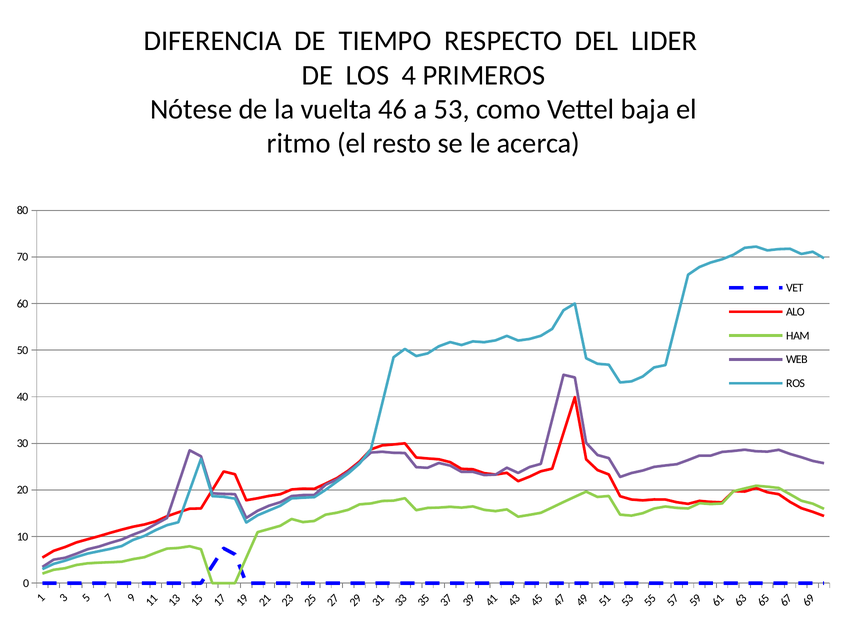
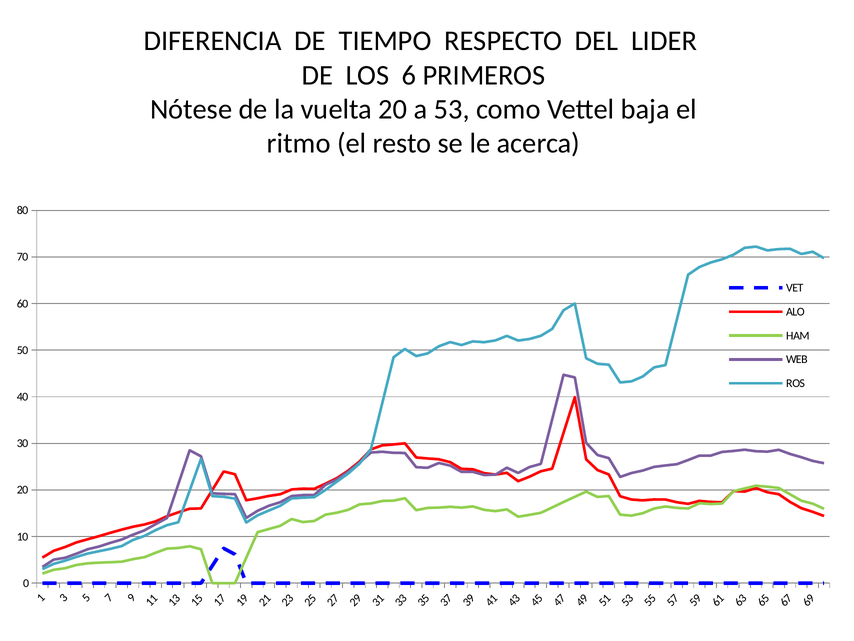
LOS 4: 4 -> 6
vuelta 46: 46 -> 20
